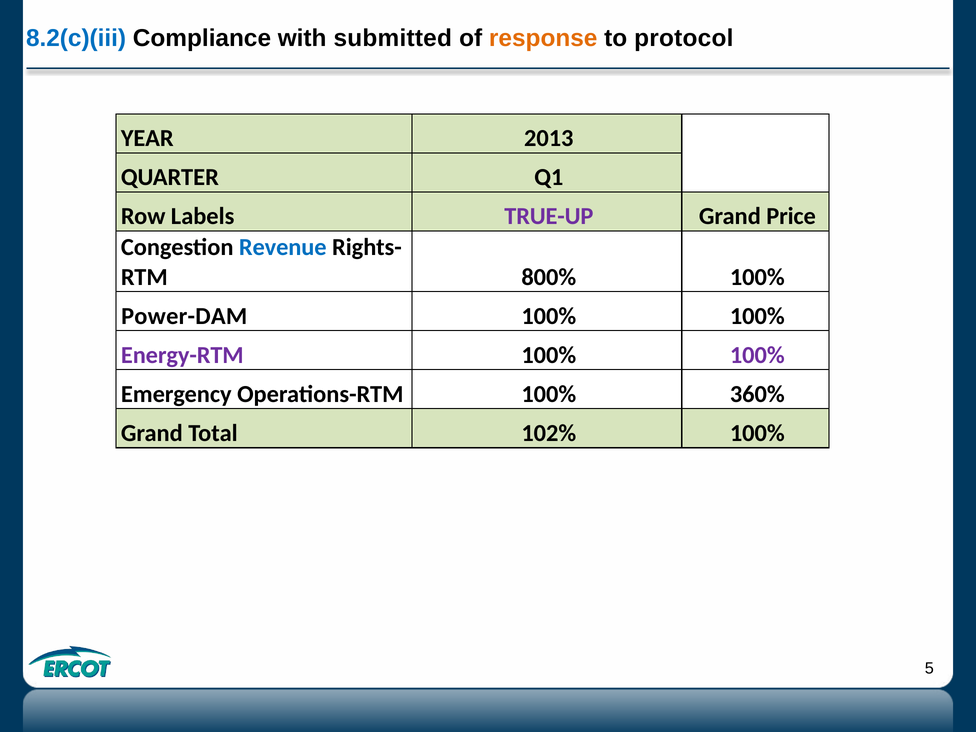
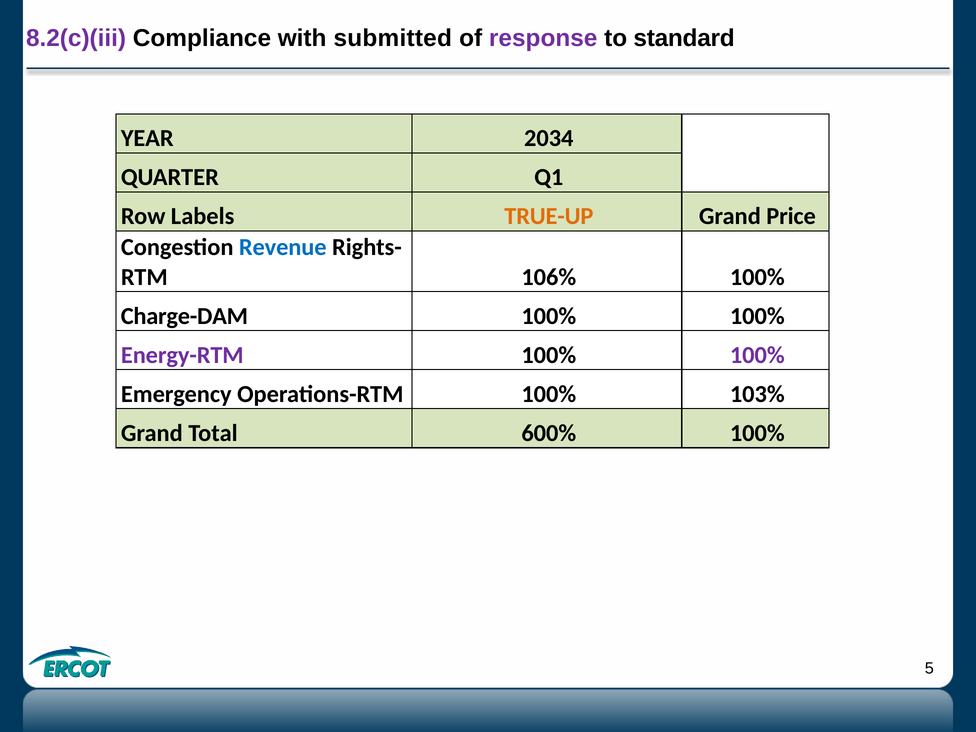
8.2(c)(iii colour: blue -> purple
response colour: orange -> purple
protocol: protocol -> standard
2013: 2013 -> 2034
TRUE-UP colour: purple -> orange
800%: 800% -> 106%
Power-DAM: Power-DAM -> Charge-DAM
360%: 360% -> 103%
102%: 102% -> 600%
